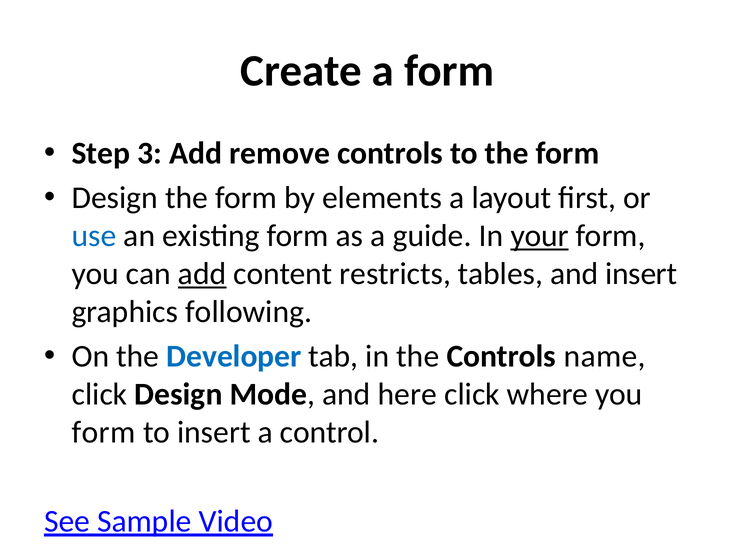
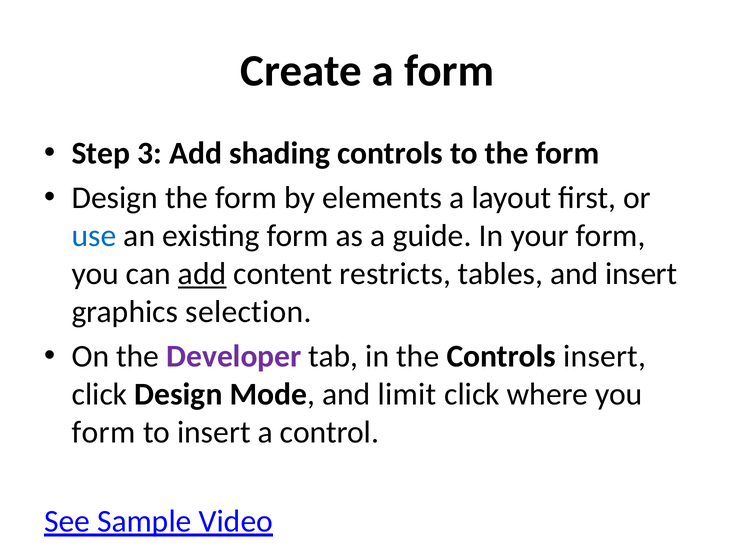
remove: remove -> shading
your underline: present -> none
following: following -> selection
Developer colour: blue -> purple
Controls name: name -> insert
here: here -> limit
